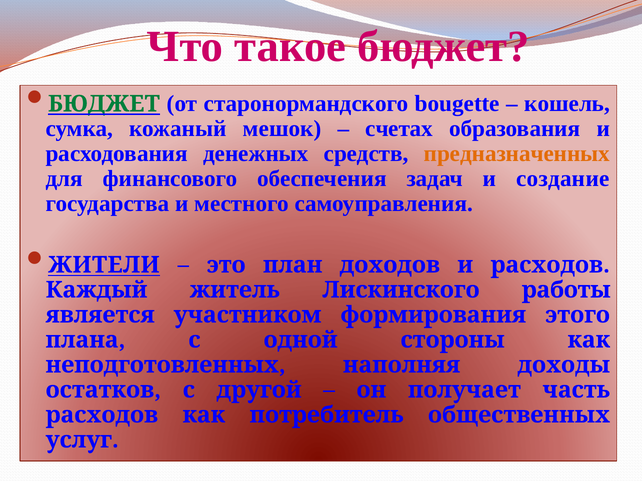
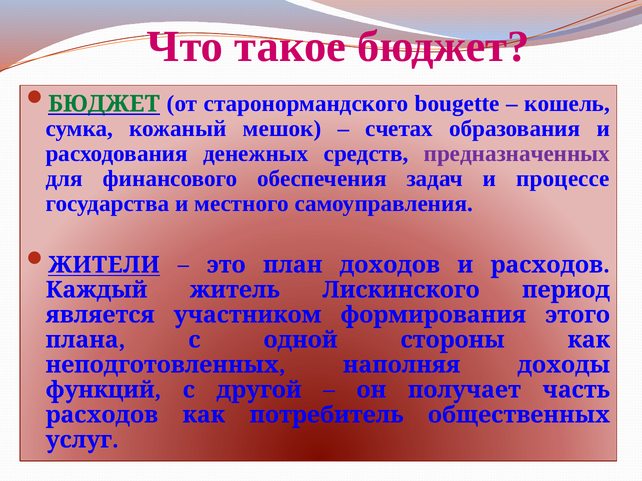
предназначенных colour: orange -> purple
создание: создание -> процессе
работы: работы -> период
остатков: остатков -> функций
